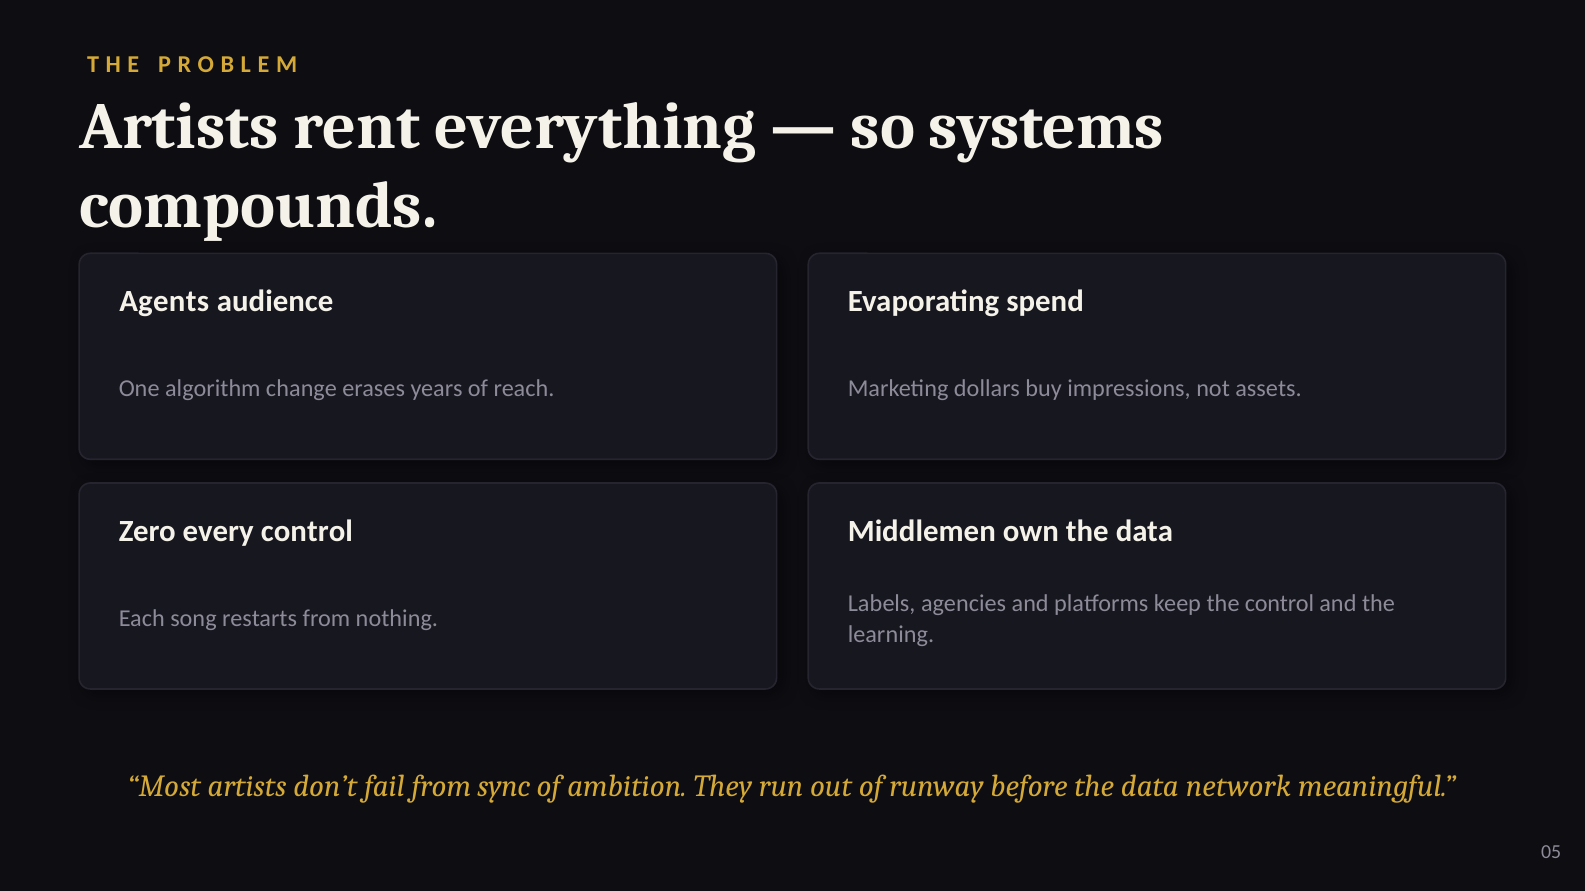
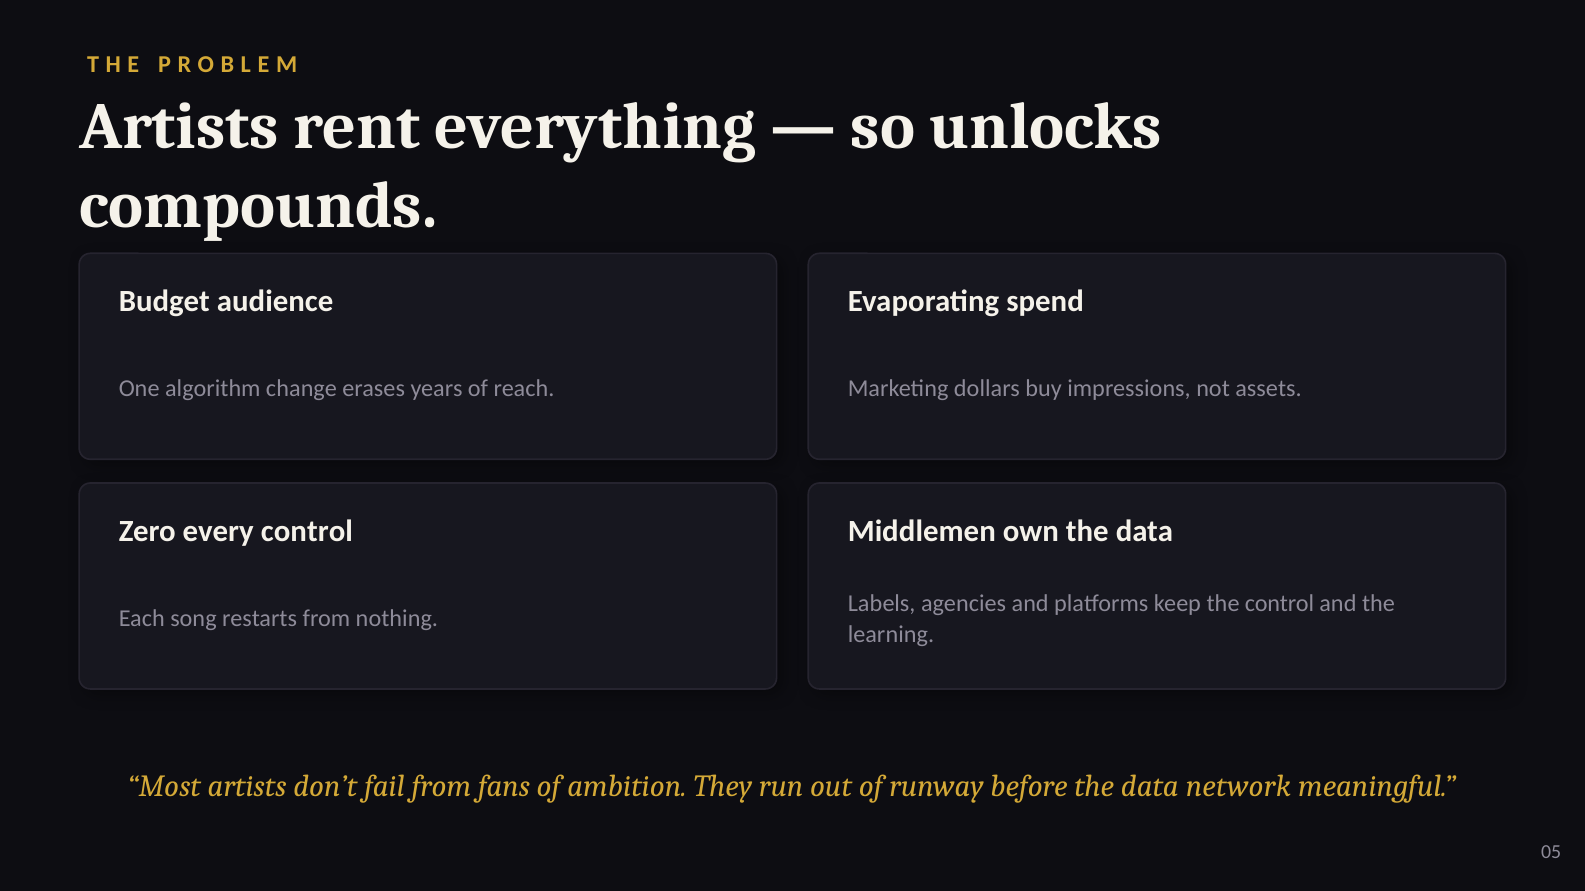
systems: systems -> unlocks
Agents: Agents -> Budget
sync: sync -> fans
